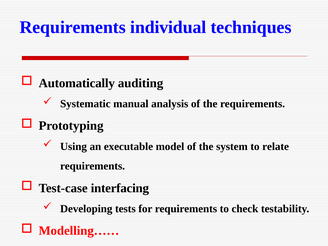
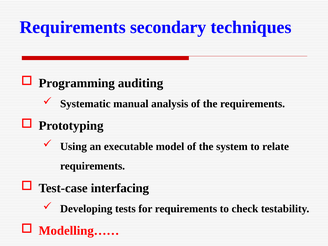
individual: individual -> secondary
Automatically: Automatically -> Programming
